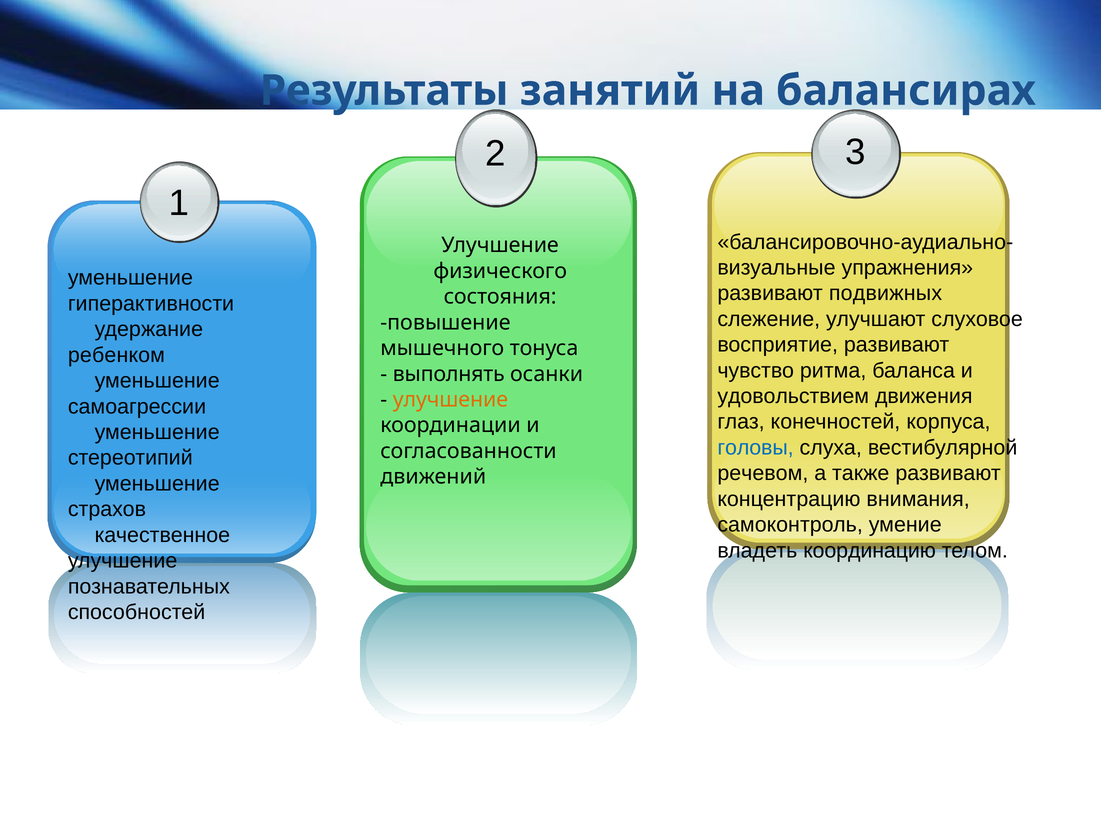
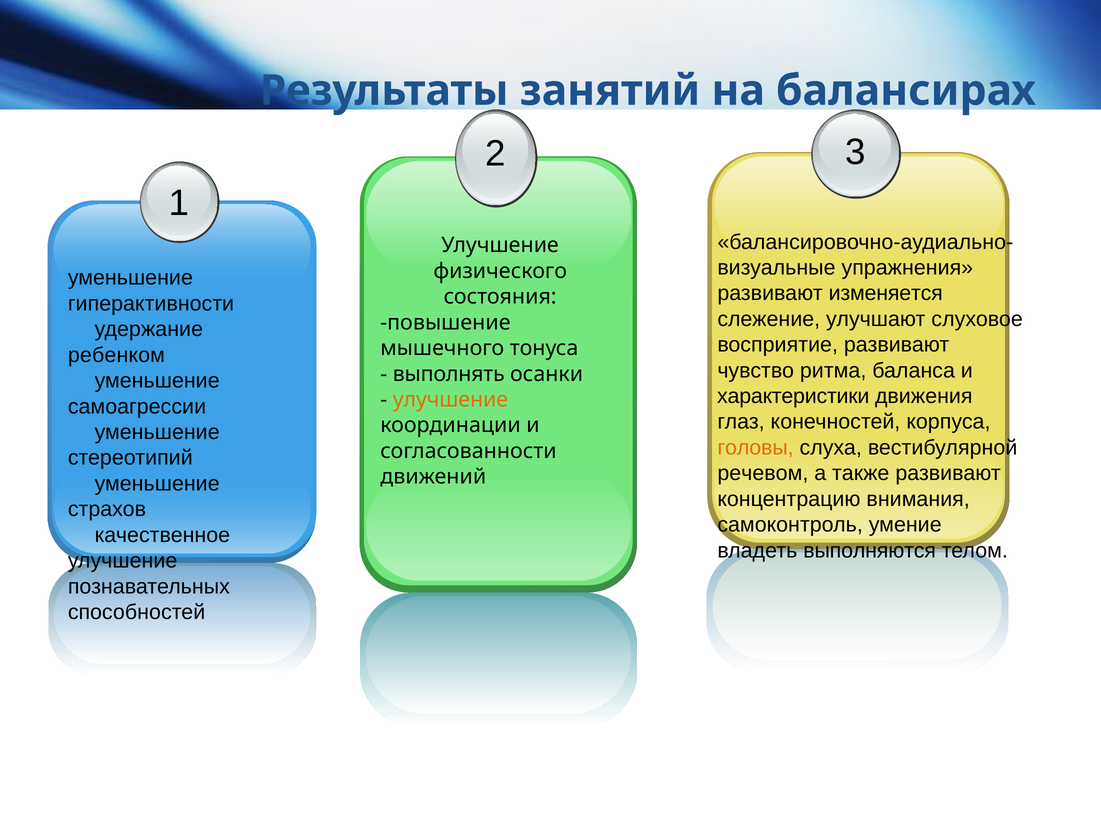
подвижных: подвижных -> изменяется
удовольствием: удовольствием -> характеристики
головы colour: blue -> orange
координацию: координацию -> выполняются
